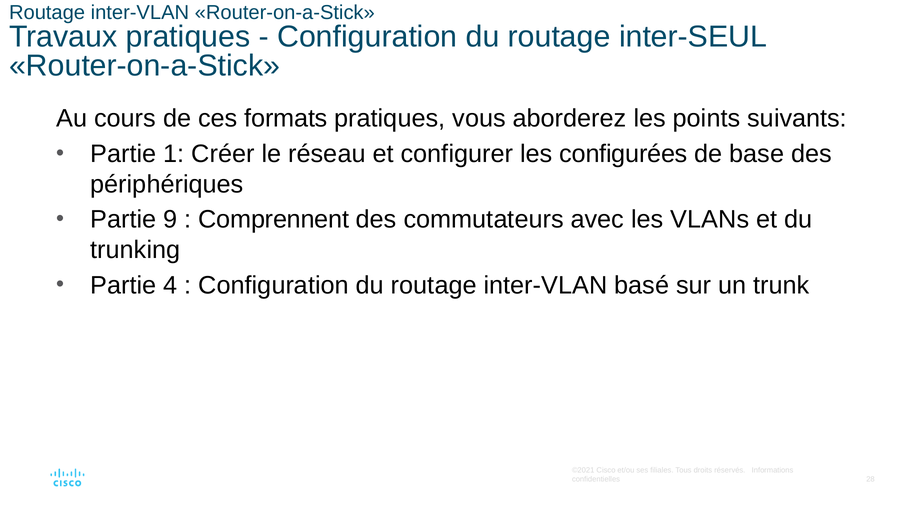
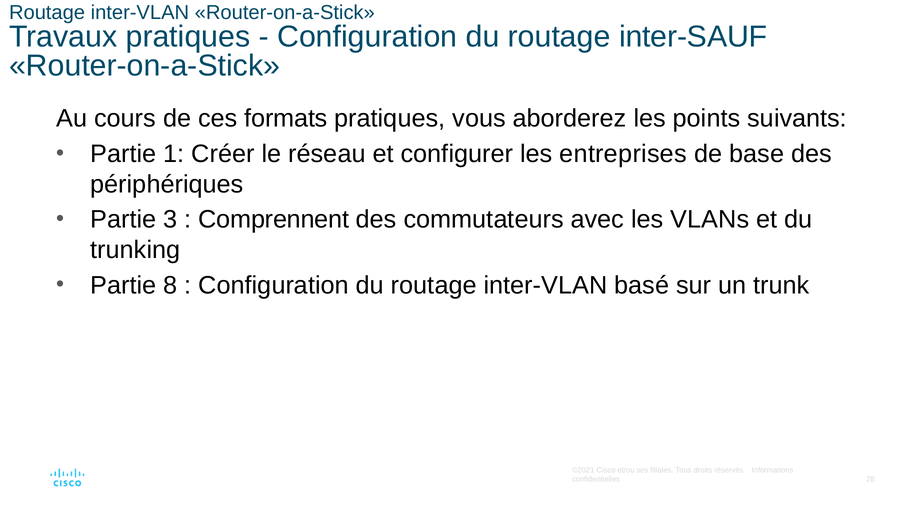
inter-SEUL: inter-SEUL -> inter-SAUF
configurées: configurées -> entreprises
9: 9 -> 3
4: 4 -> 8
